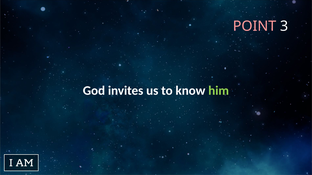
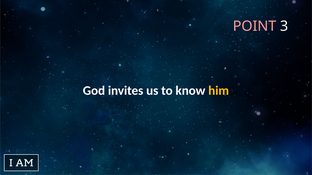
him colour: light green -> yellow
